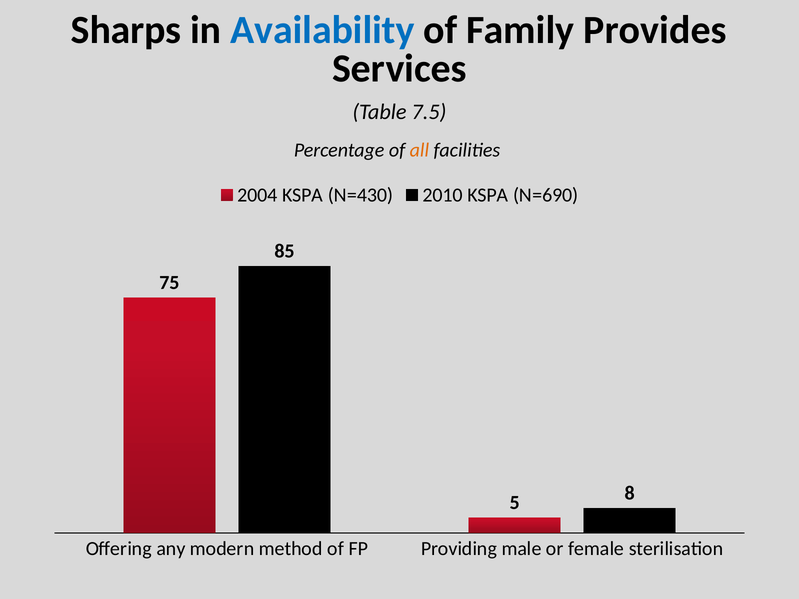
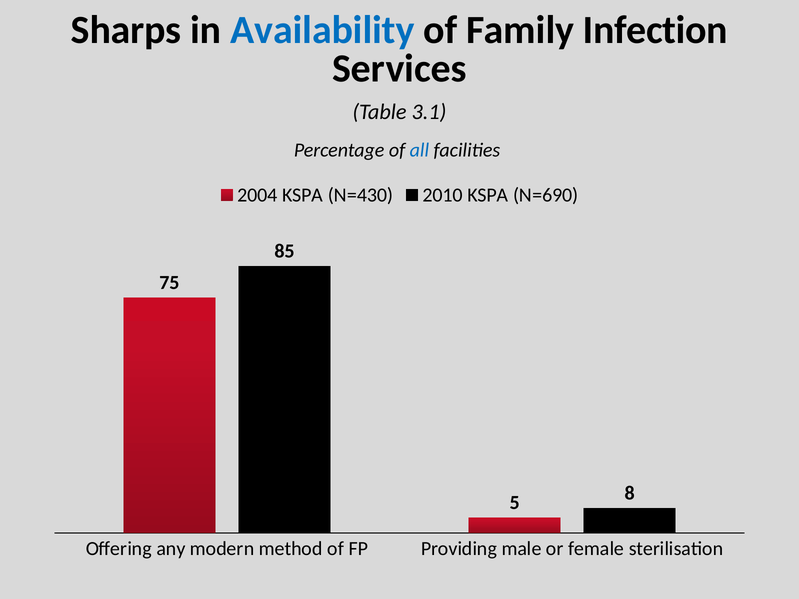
Provides: Provides -> Infection
7.5: 7.5 -> 3.1
all colour: orange -> blue
